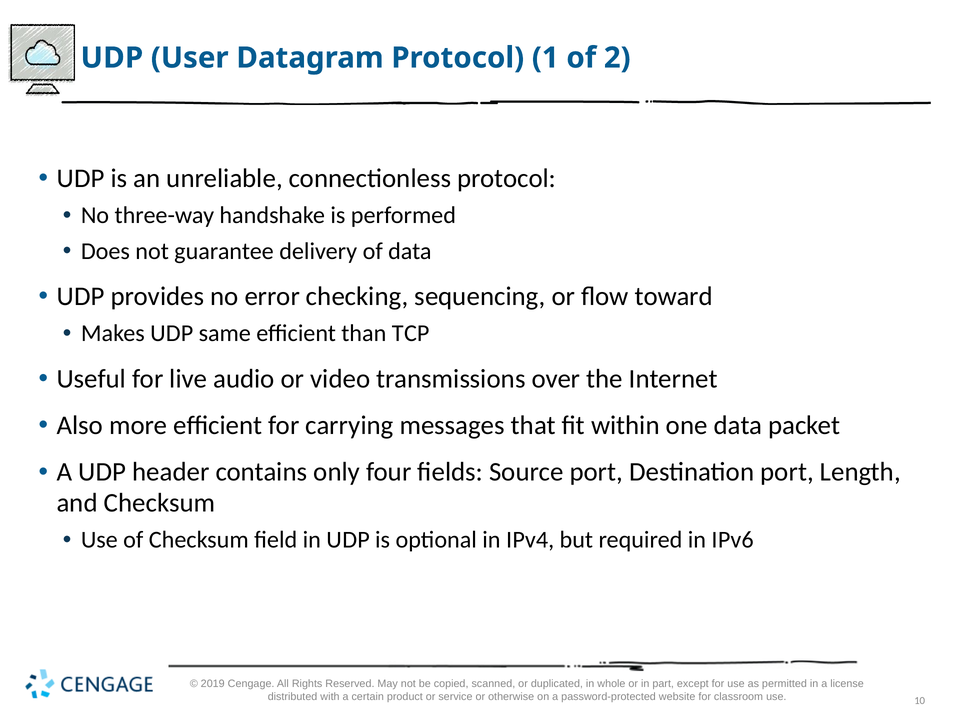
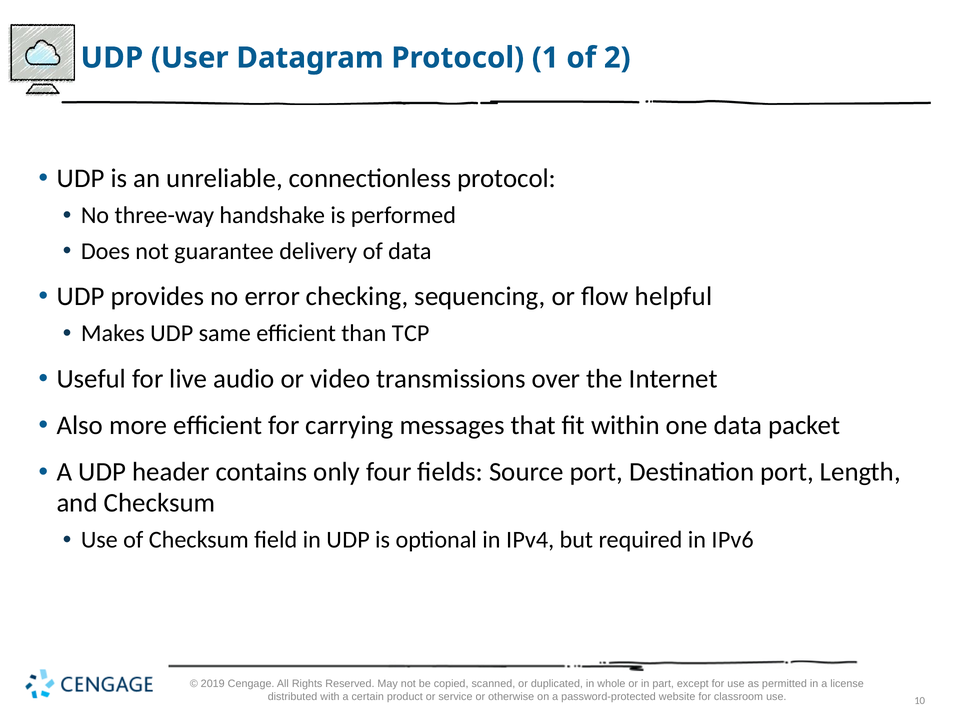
toward: toward -> helpful
